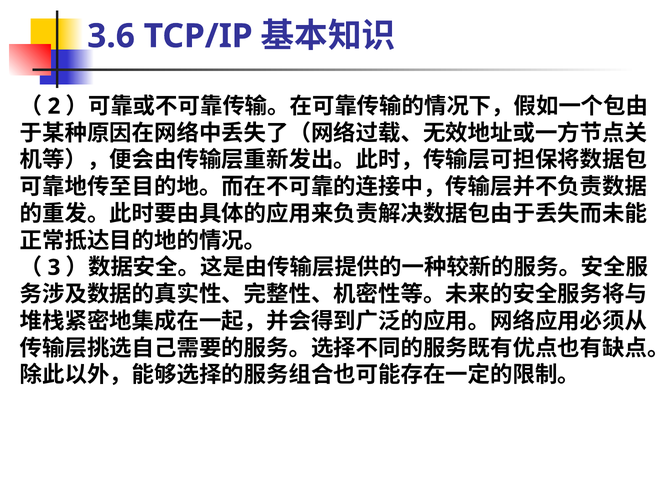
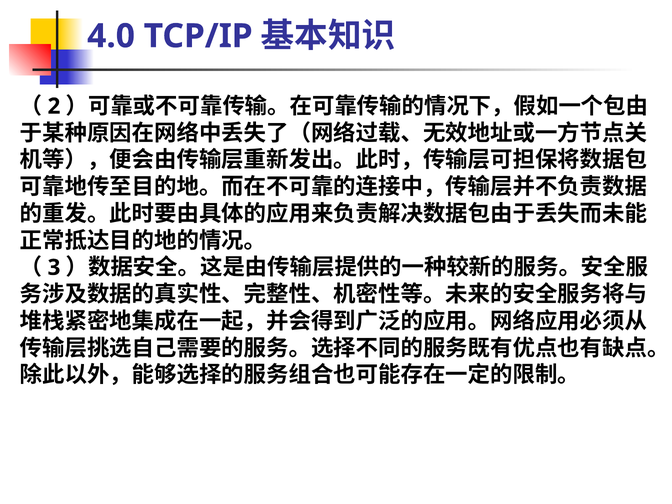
3.6: 3.6 -> 4.0
